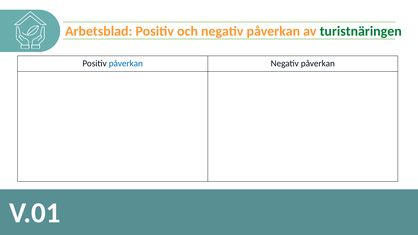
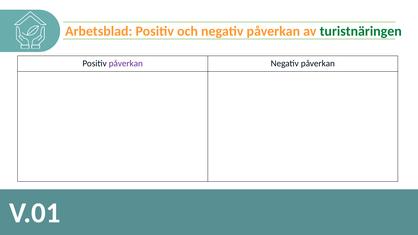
påverkan at (126, 64) colour: blue -> purple
